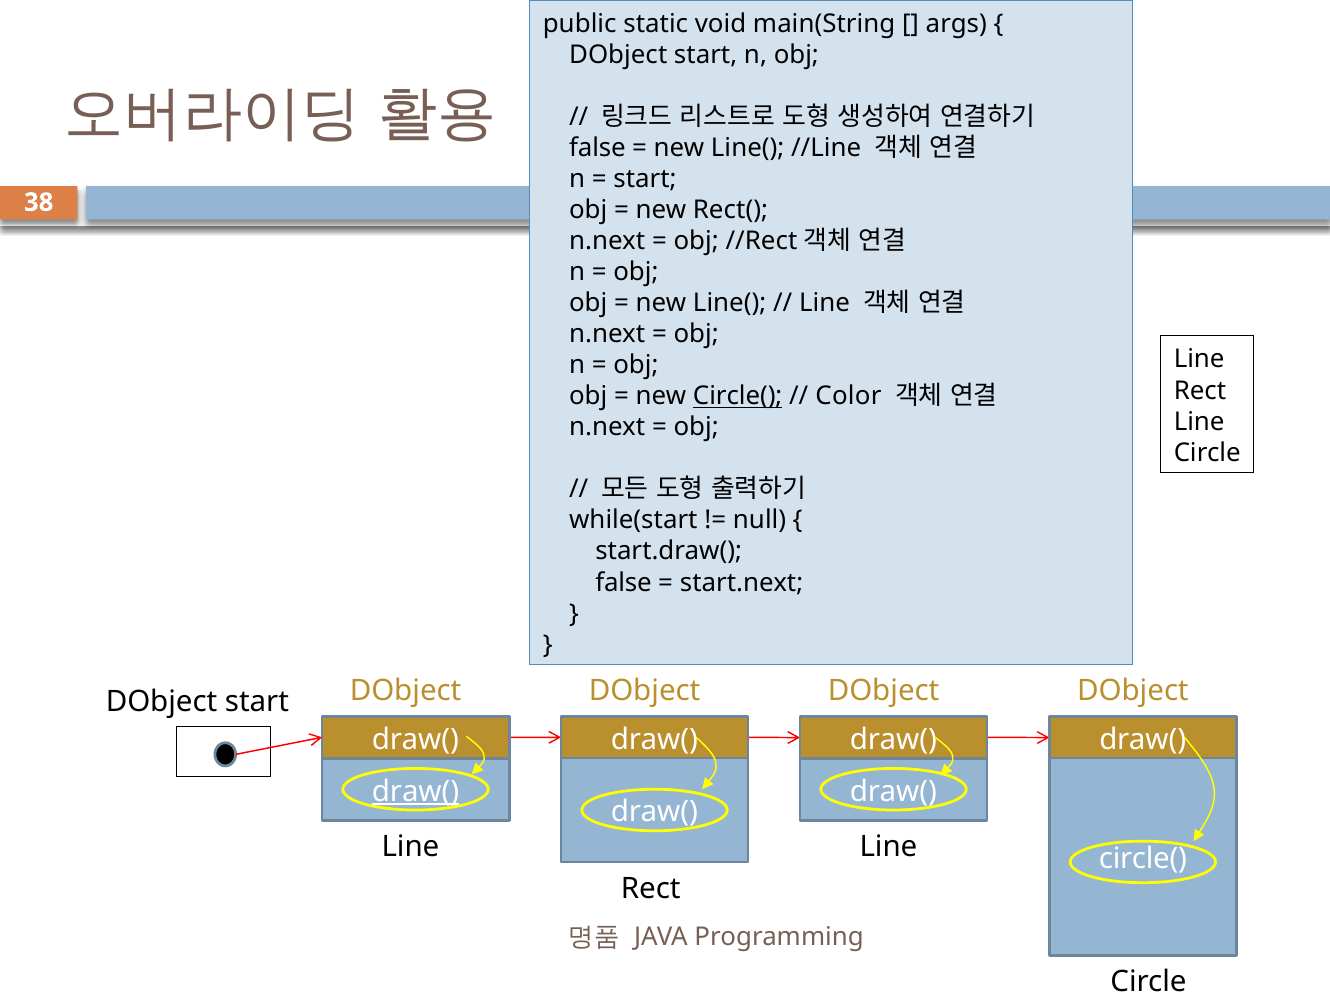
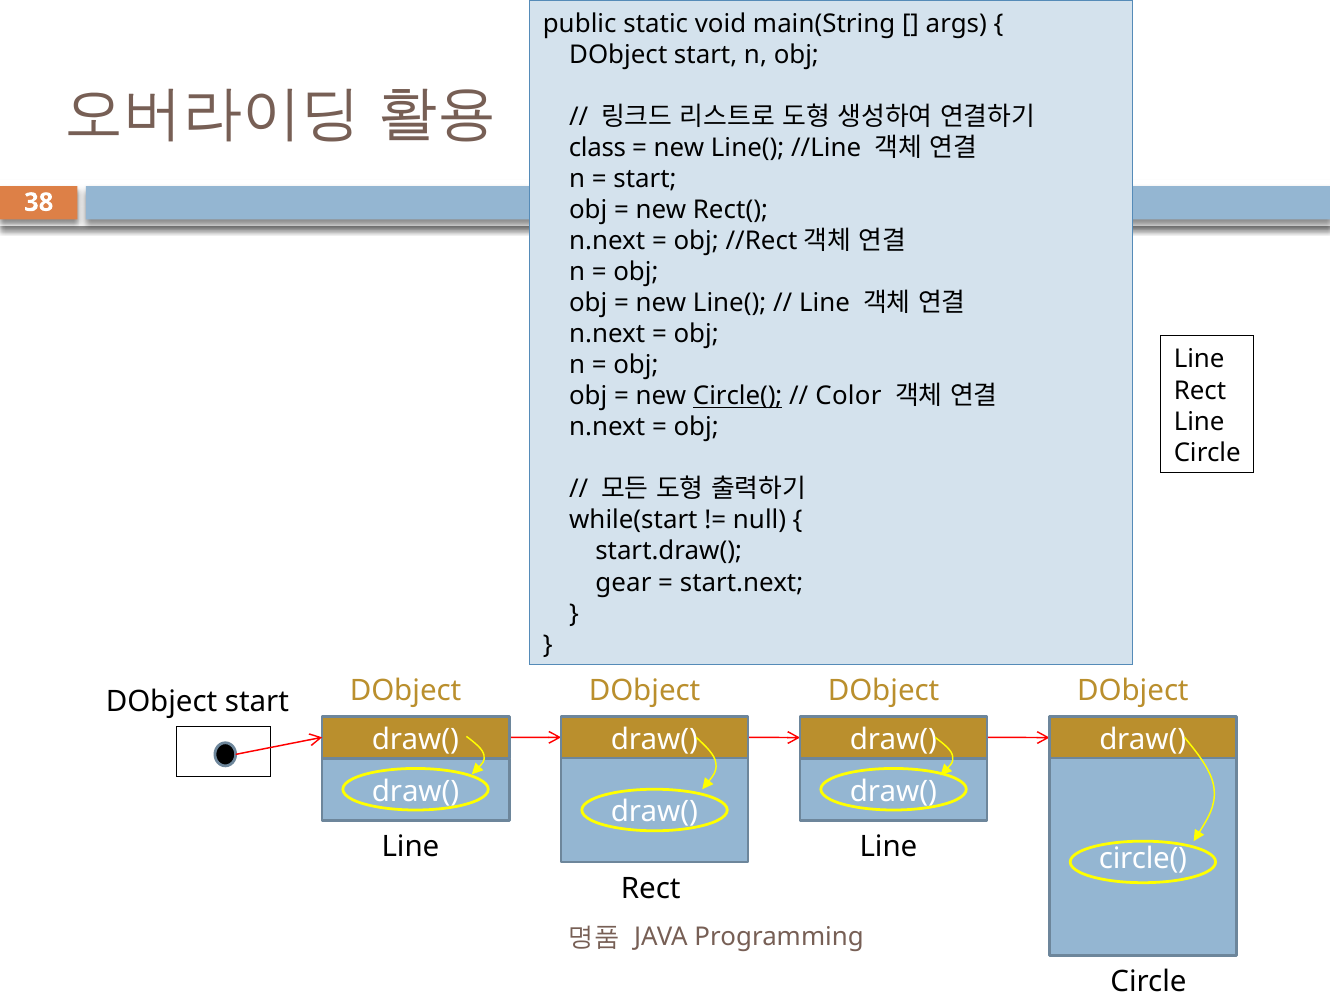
false at (597, 148): false -> class
false at (624, 583): false -> gear
draw( at (416, 792) underline: present -> none
